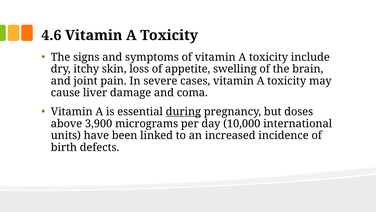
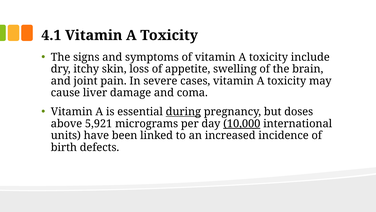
4.6: 4.6 -> 4.1
3,900: 3,900 -> 5,921
10,000 underline: none -> present
